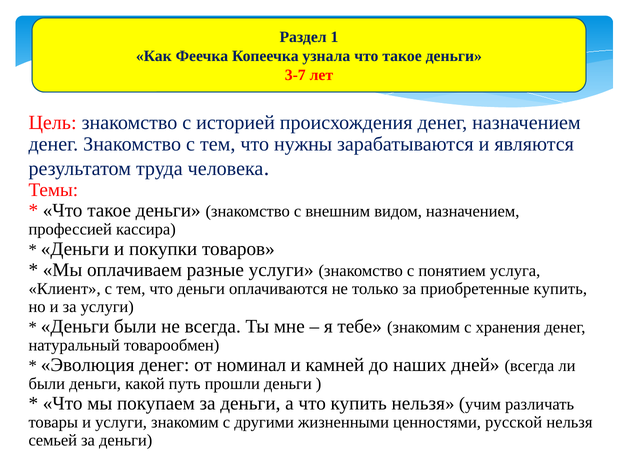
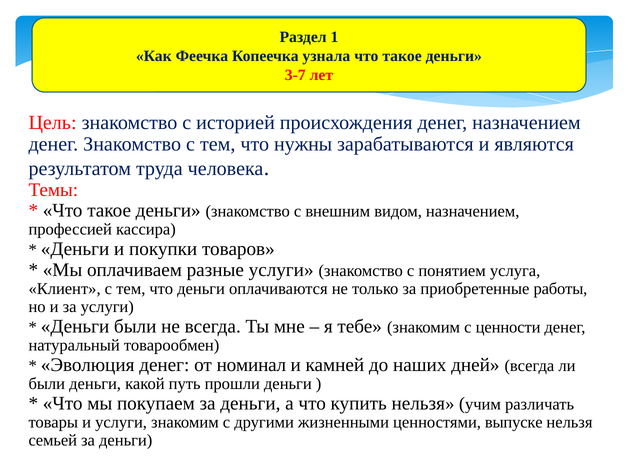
приобретенные купить: купить -> работы
хранения: хранения -> ценности
русской: русской -> выпуске
